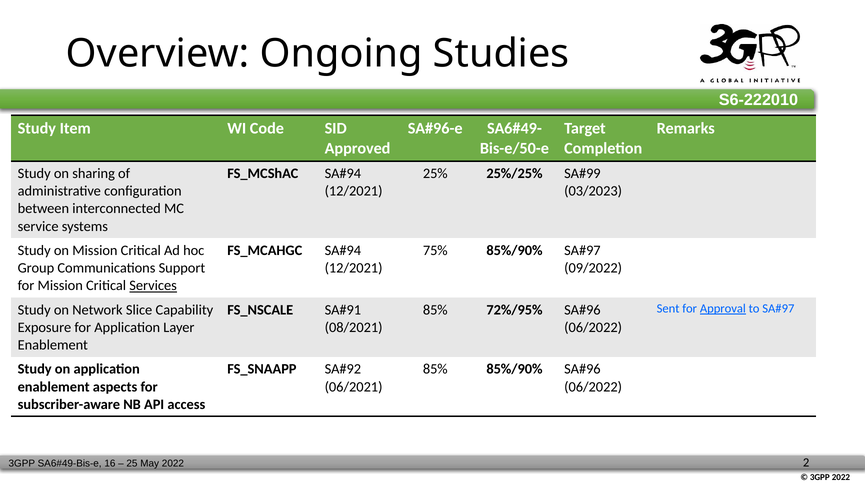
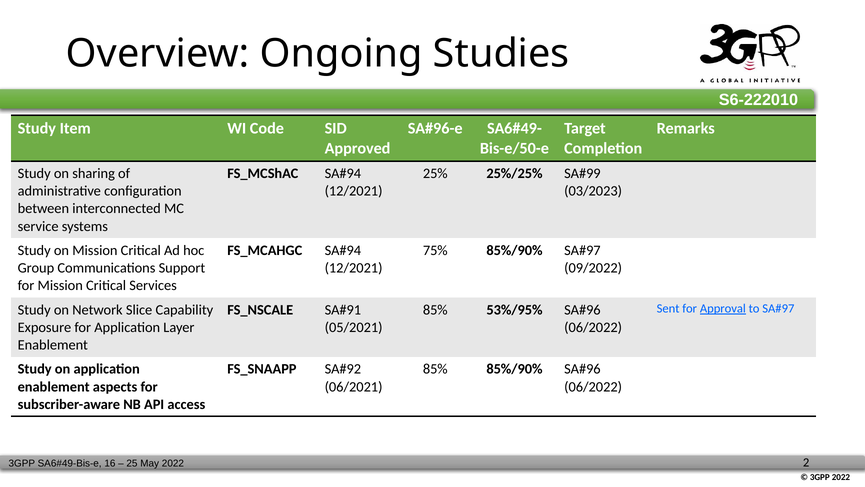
Services underline: present -> none
72%/95%: 72%/95% -> 53%/95%
08/2021: 08/2021 -> 05/2021
